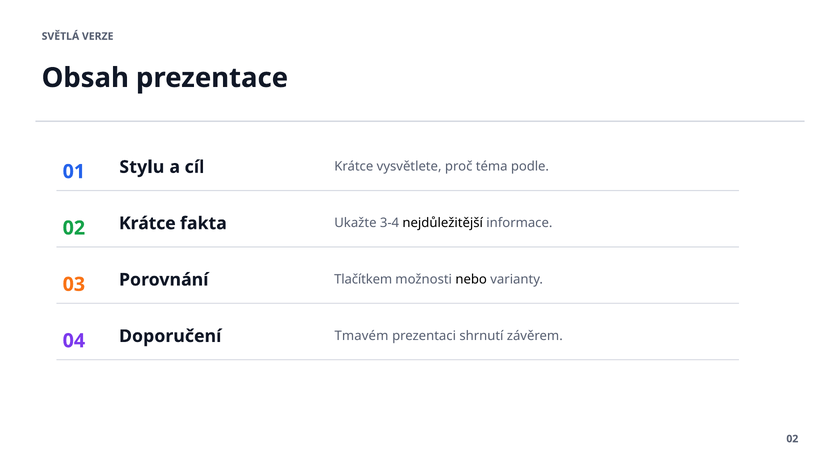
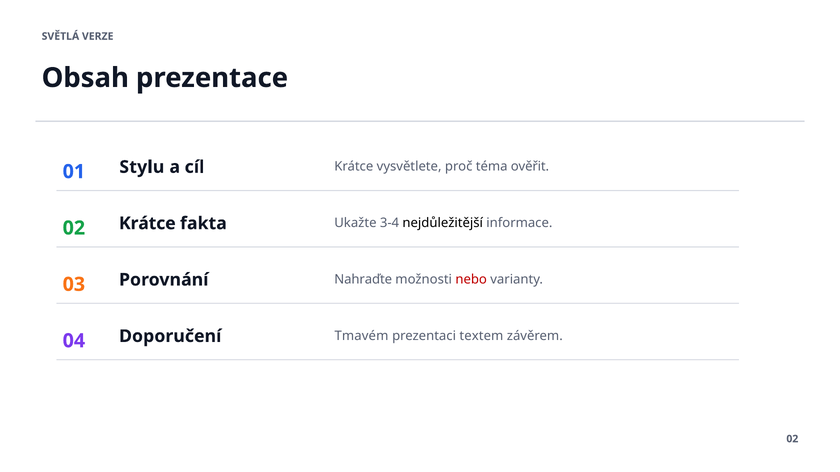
podle: podle -> ověřit
Tlačítkem: Tlačítkem -> Nahraďte
nebo colour: black -> red
shrnutí: shrnutí -> textem
